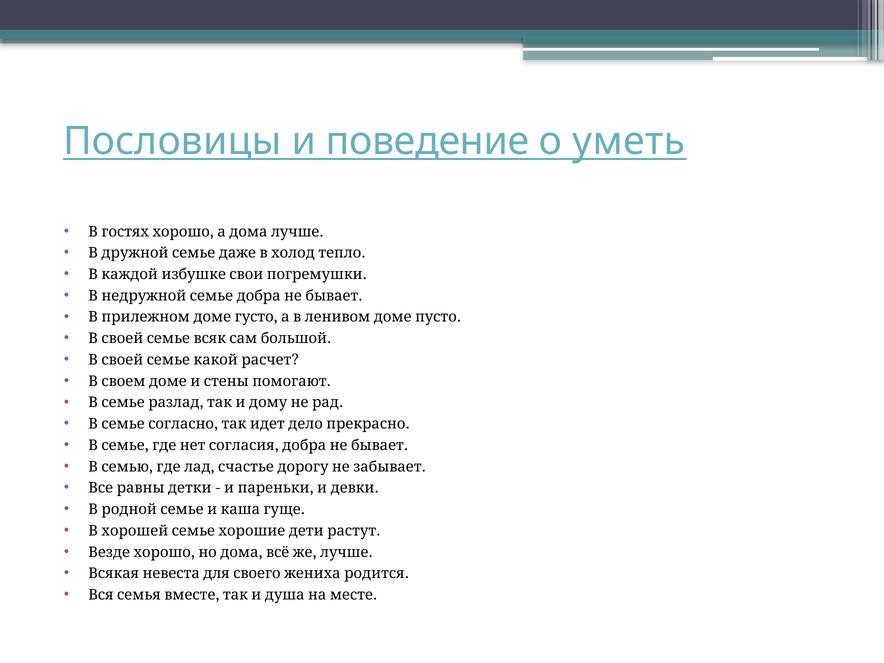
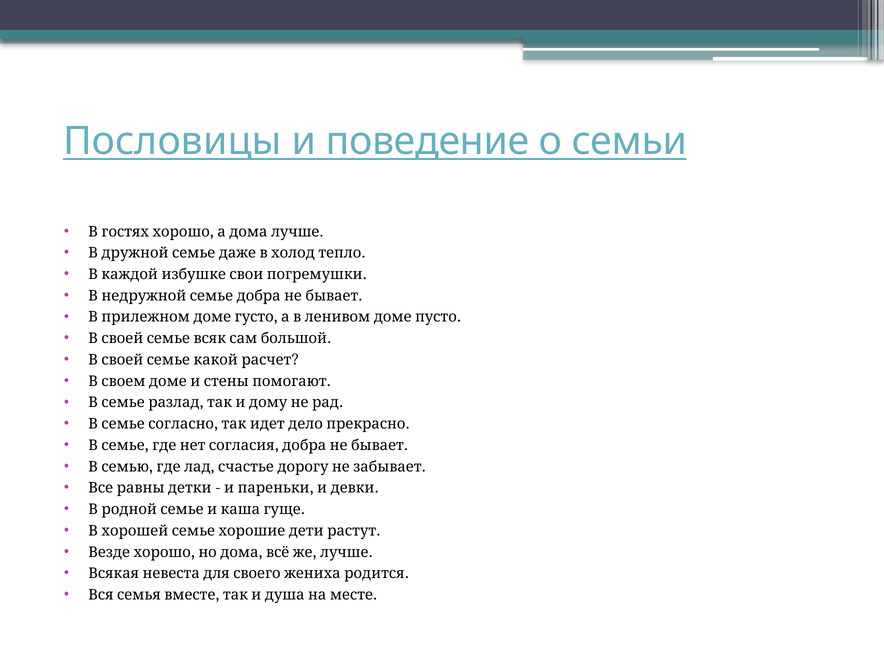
уметь: уметь -> семьи
